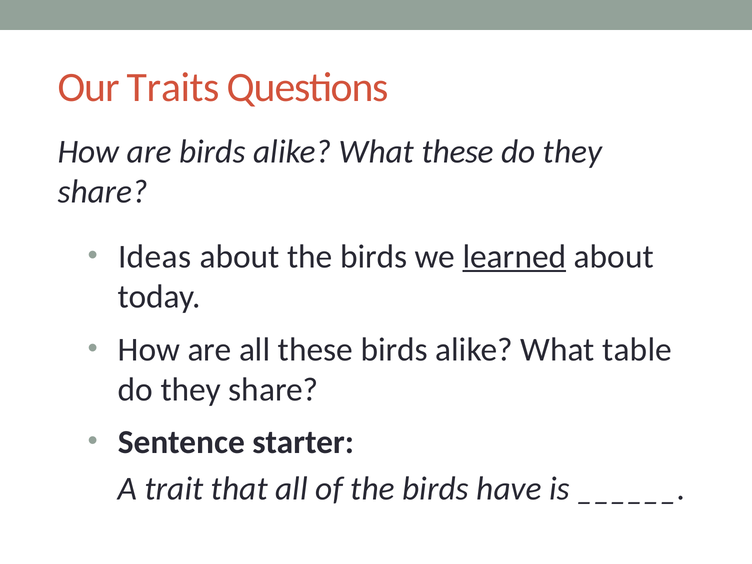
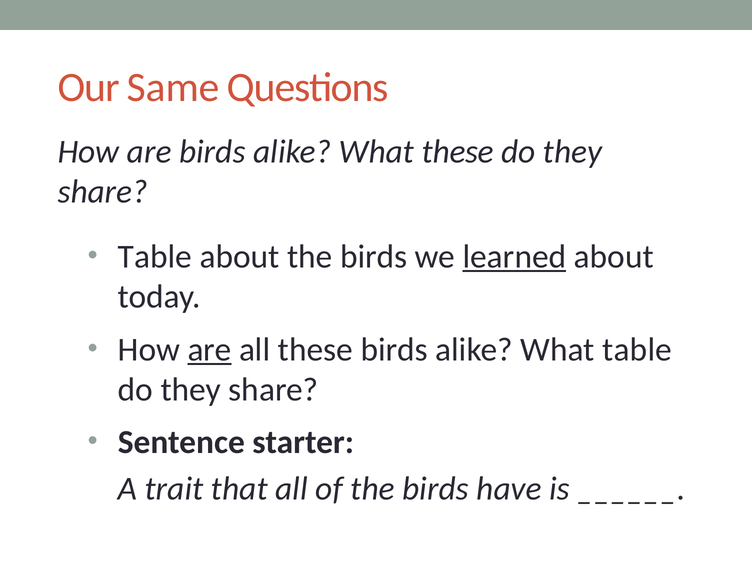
Traits: Traits -> Same
Ideas at (155, 257): Ideas -> Table
are at (210, 350) underline: none -> present
